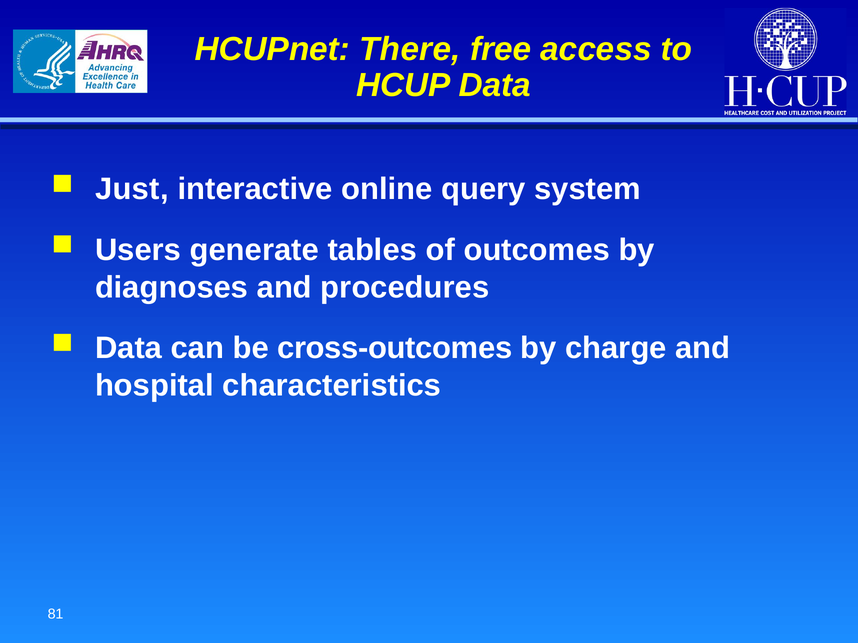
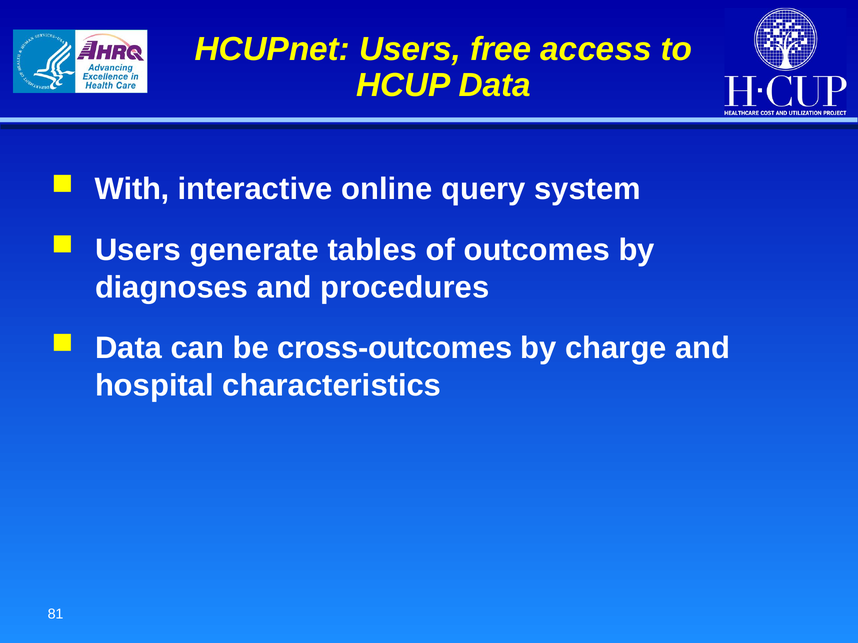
HCUPnet There: There -> Users
Just: Just -> With
